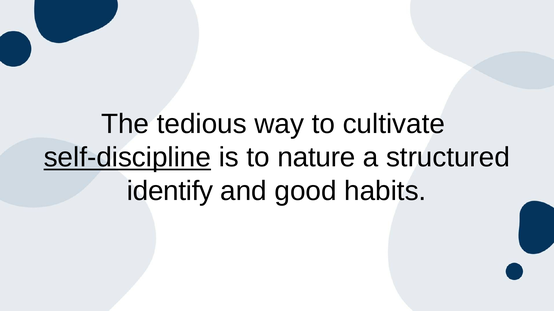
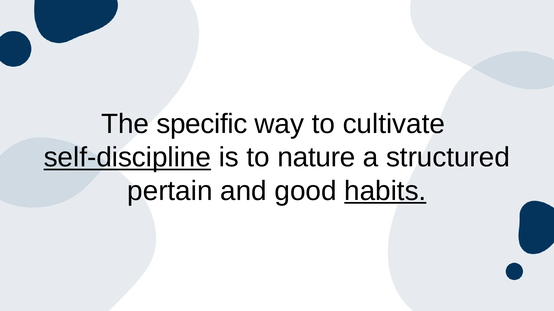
tedious: tedious -> specific
identify: identify -> pertain
habits underline: none -> present
